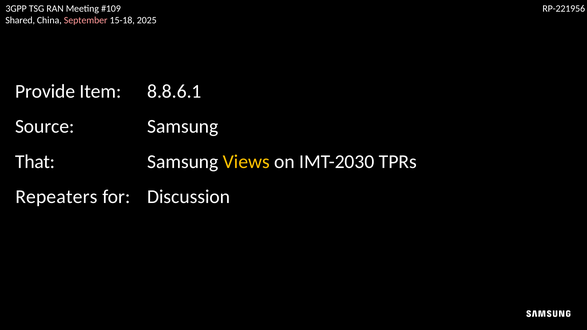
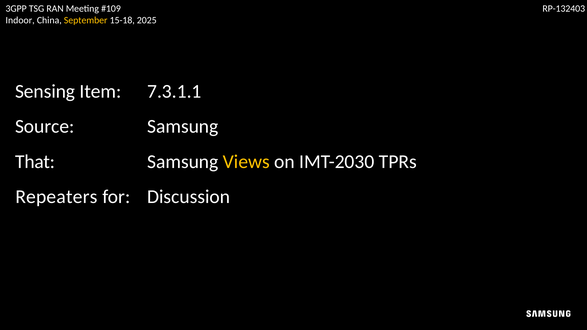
RP-221956: RP-221956 -> RP-132403
Shared: Shared -> Indoor
September colour: pink -> yellow
Provide: Provide -> Sensing
8.8.6.1: 8.8.6.1 -> 7.3.1.1
